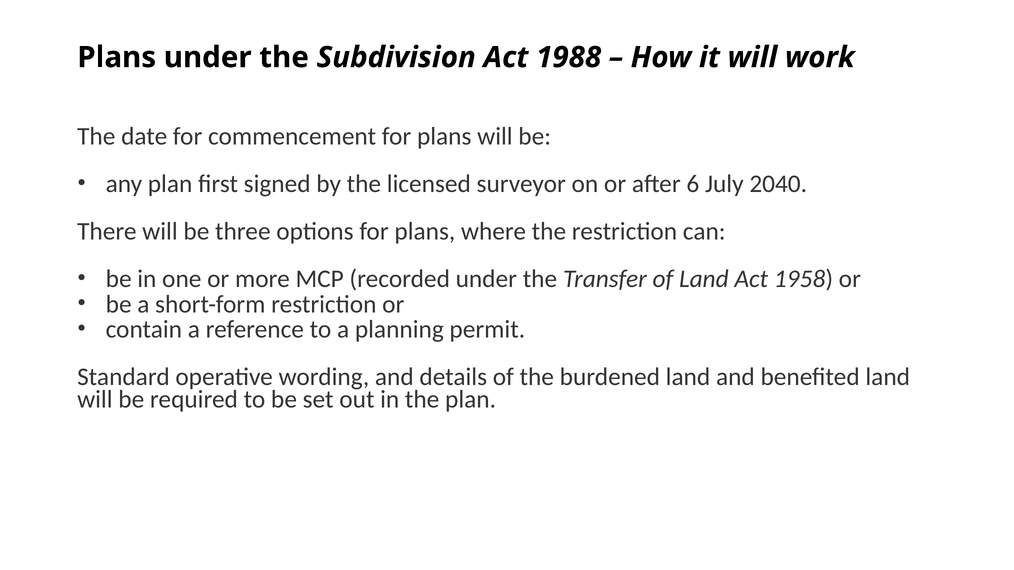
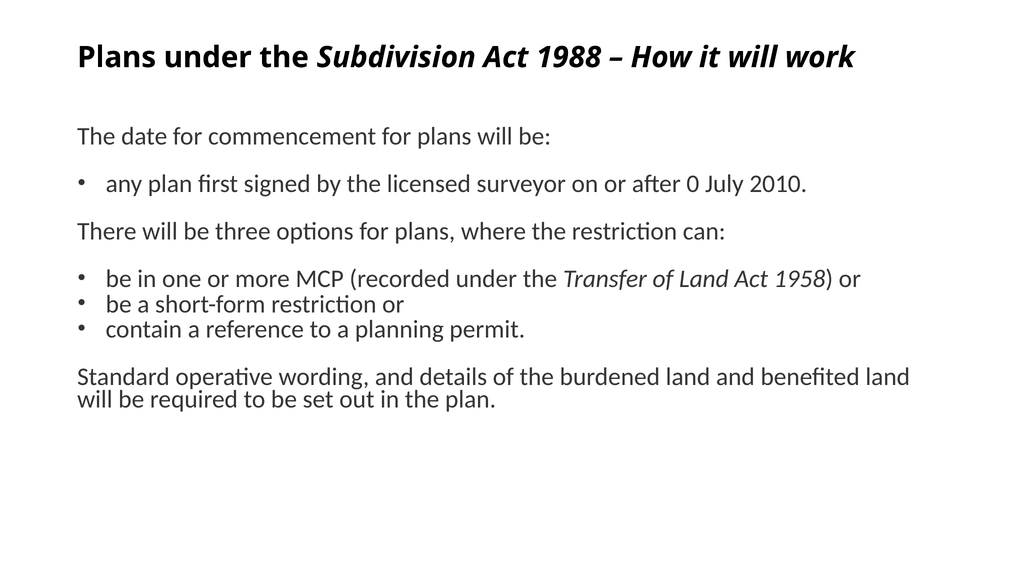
6: 6 -> 0
2040: 2040 -> 2010
